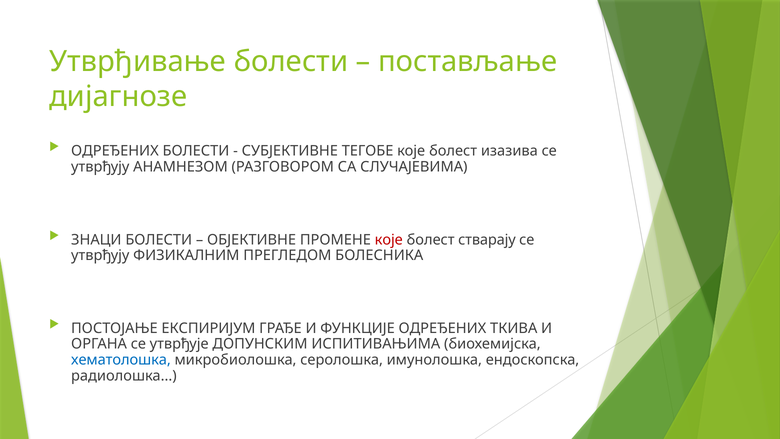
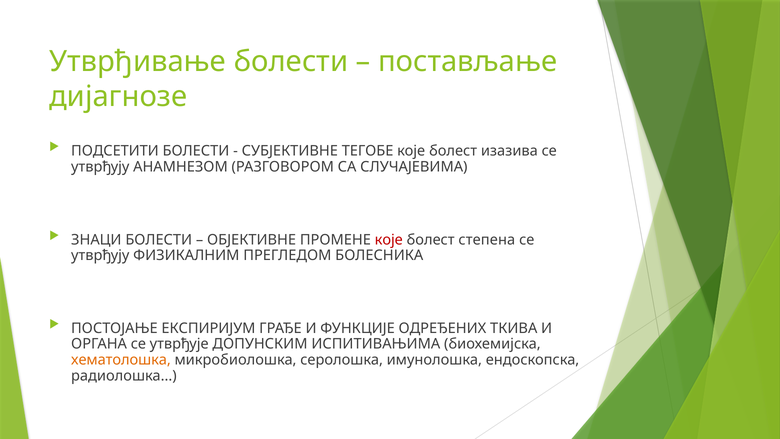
ОДРЕЂЕНИХ at (115, 151): ОДРЕЂЕНИХ -> ПОДСЕТИТИ
стварају: стварају -> степена
хематолошка colour: blue -> orange
